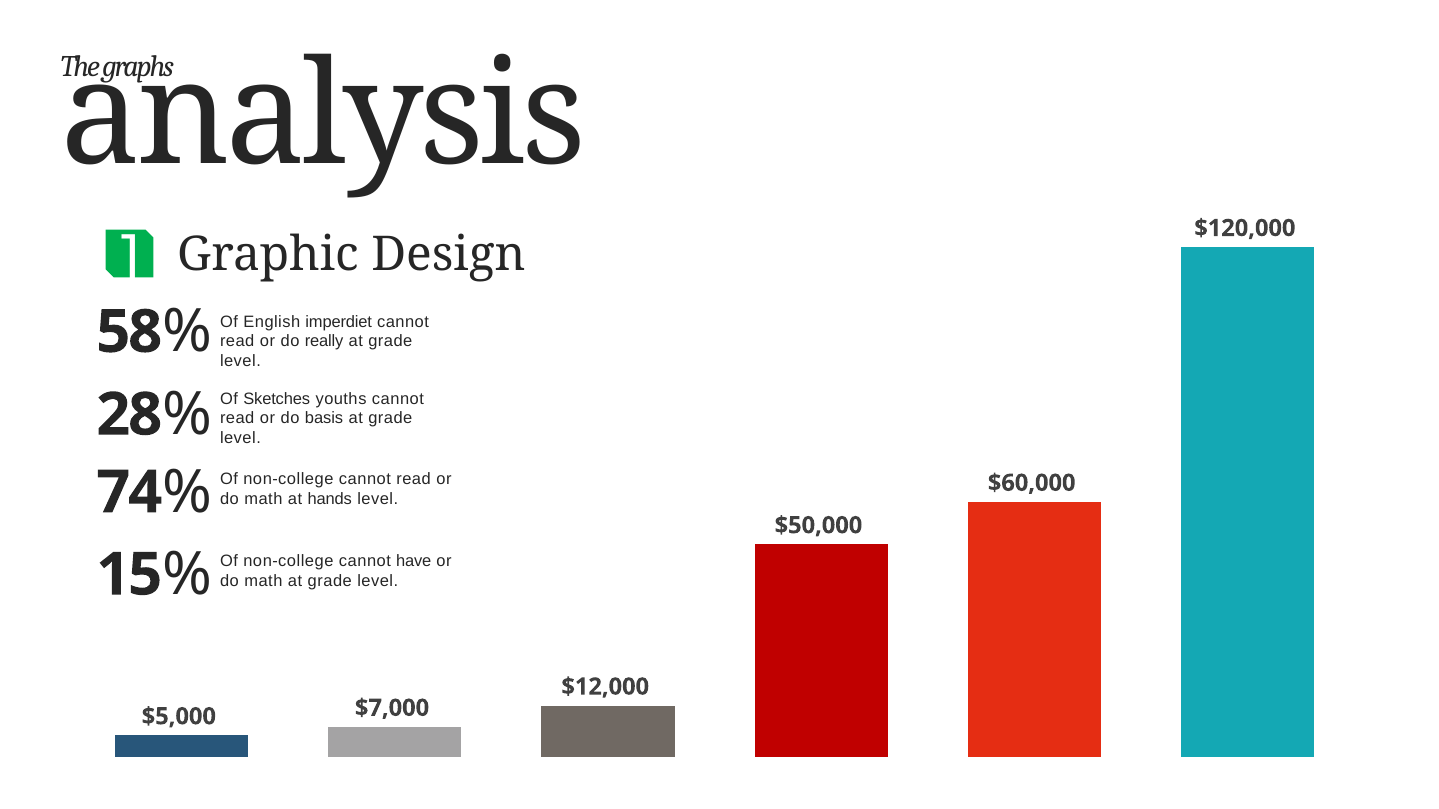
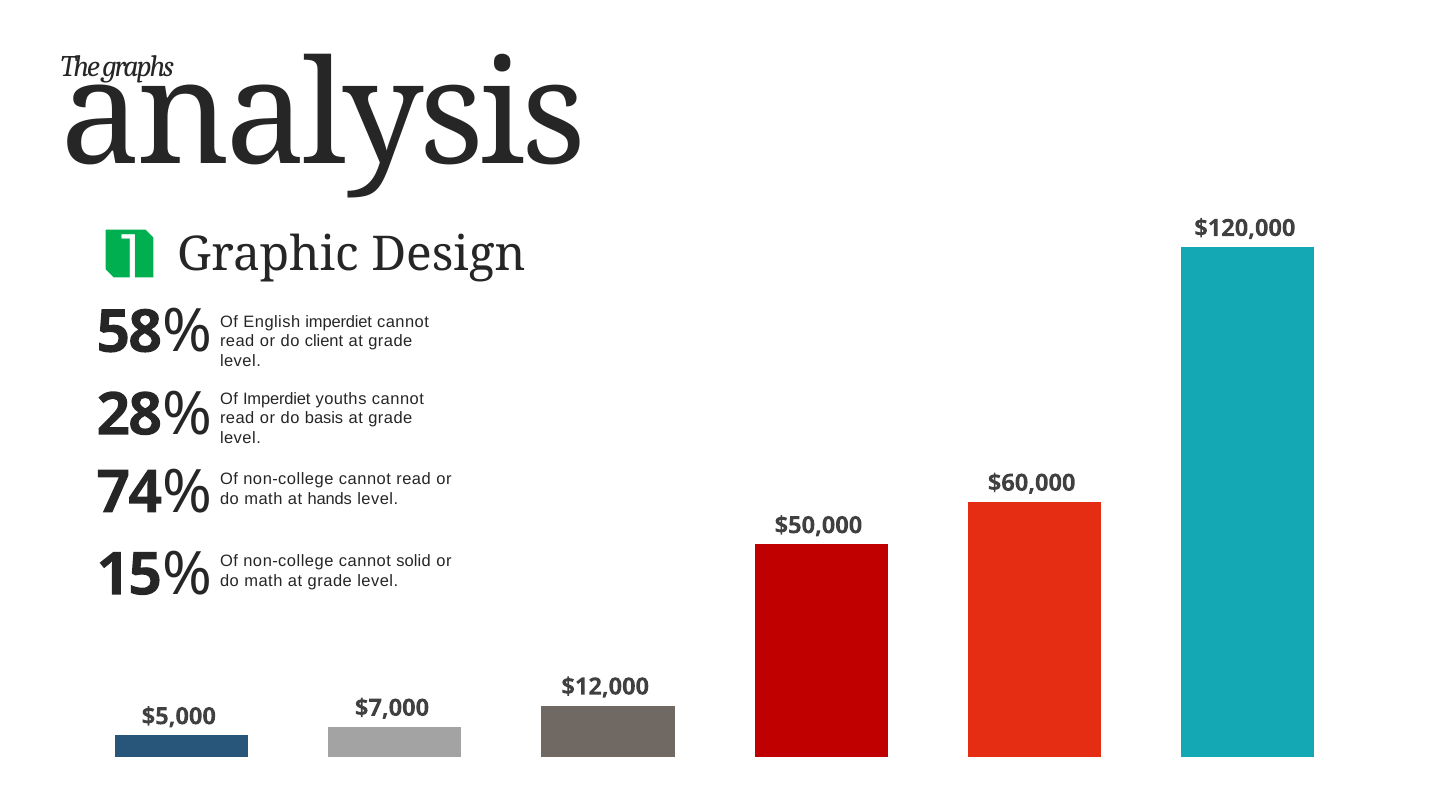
really: really -> client
Of Sketches: Sketches -> Imperdiet
have: have -> solid
